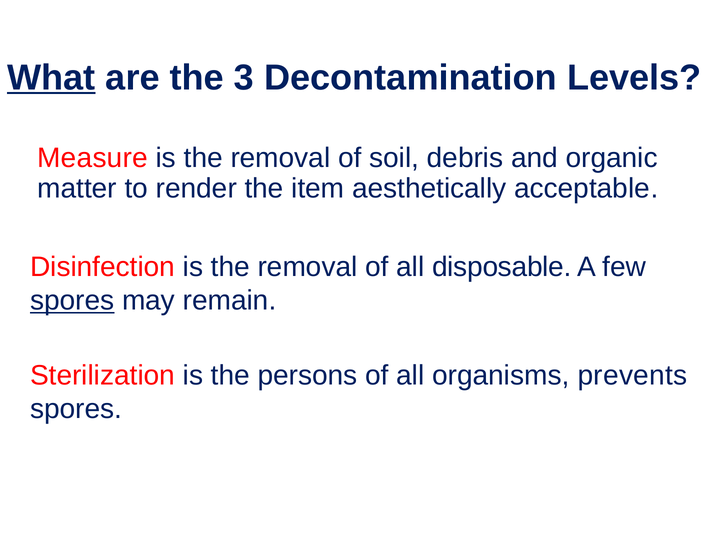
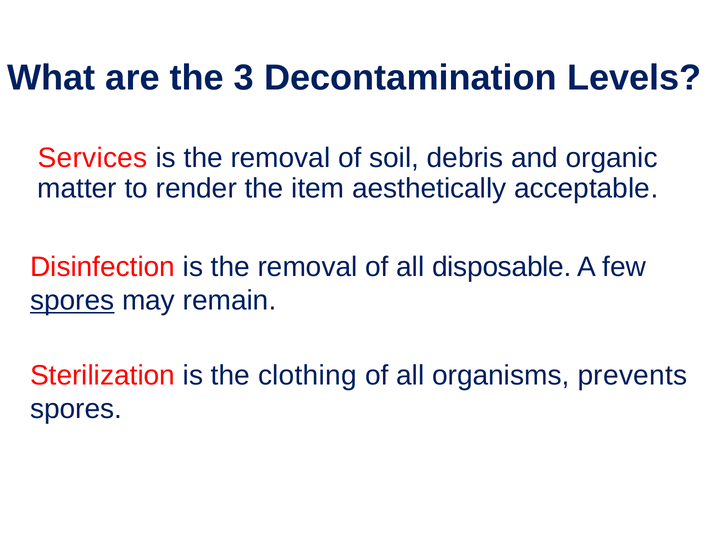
What underline: present -> none
Measure: Measure -> Services
persons: persons -> clothing
